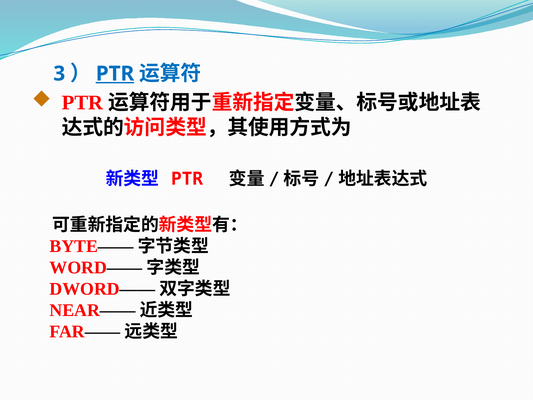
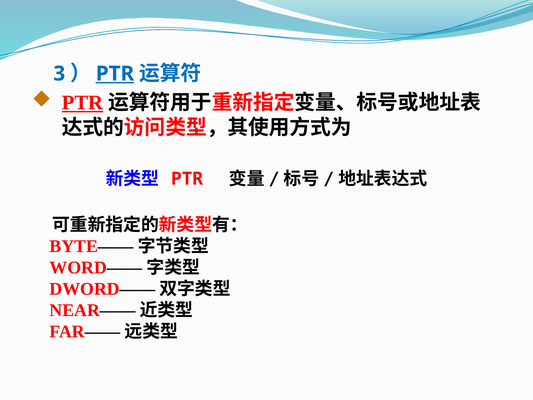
PTR at (83, 103) underline: none -> present
